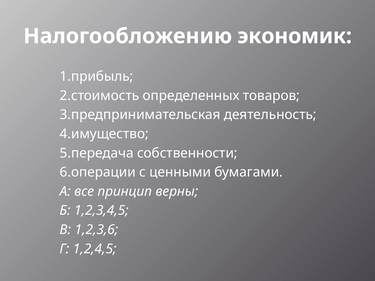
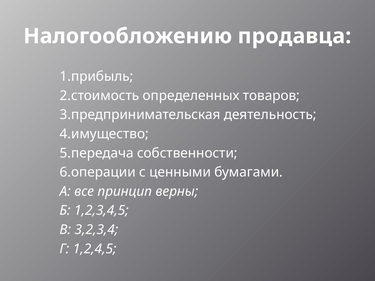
экономик: экономик -> продавца
1,2,3,6: 1,2,3,6 -> 3,2,3,4
